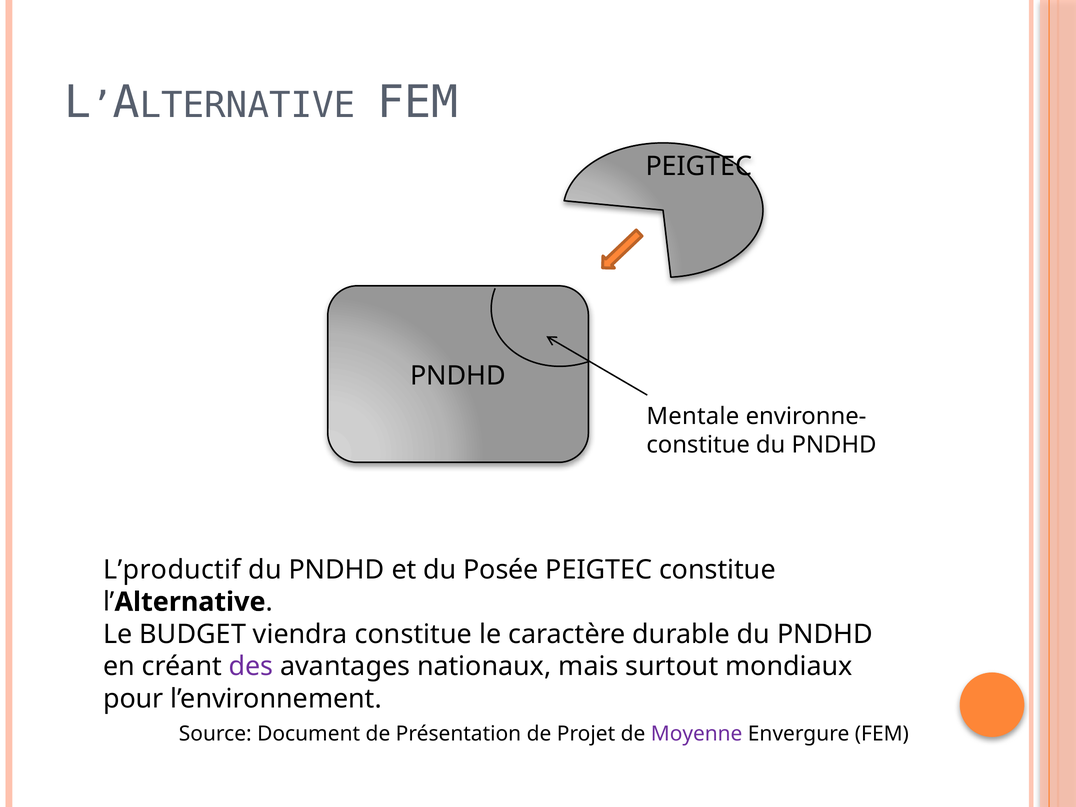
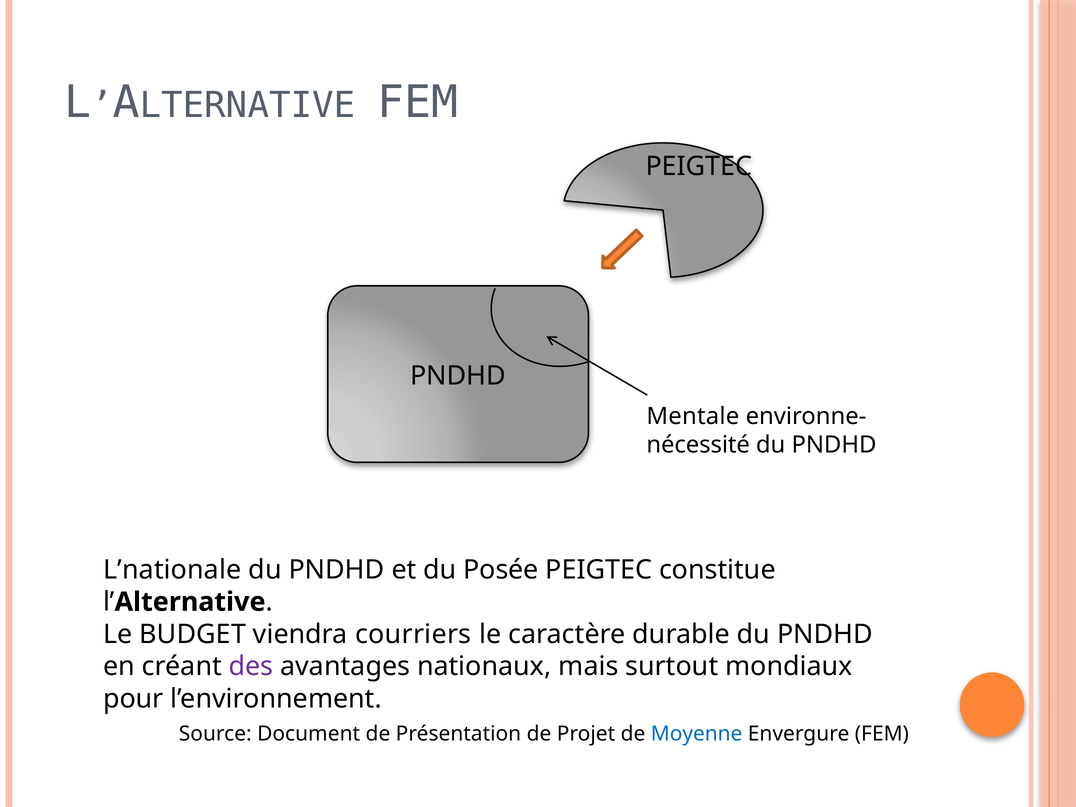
constitue at (698, 445): constitue -> nécessité
L’productif: L’productif -> L’nationale
viendra constitue: constitue -> courriers
Moyenne colour: purple -> blue
